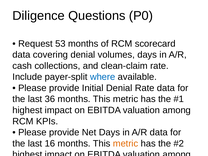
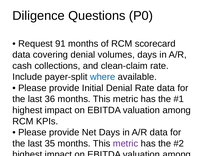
53: 53 -> 91
16: 16 -> 35
metric at (126, 143) colour: orange -> purple
